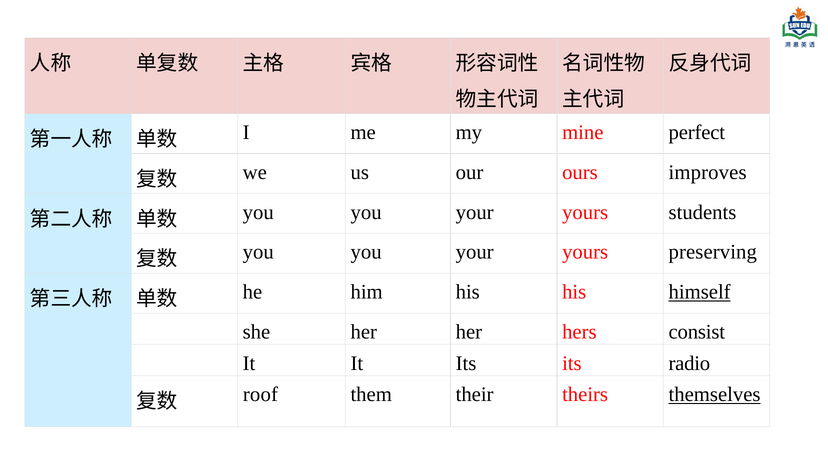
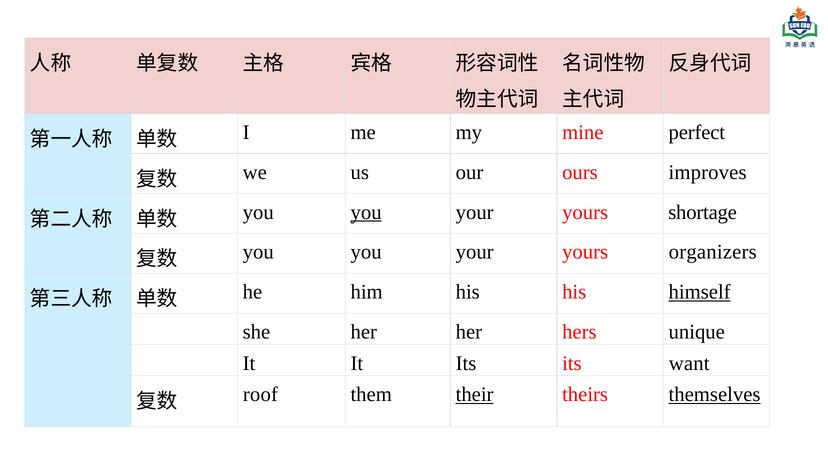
you at (366, 212) underline: none -> present
students: students -> shortage
preserving: preserving -> organizers
consist: consist -> unique
radio: radio -> want
their underline: none -> present
